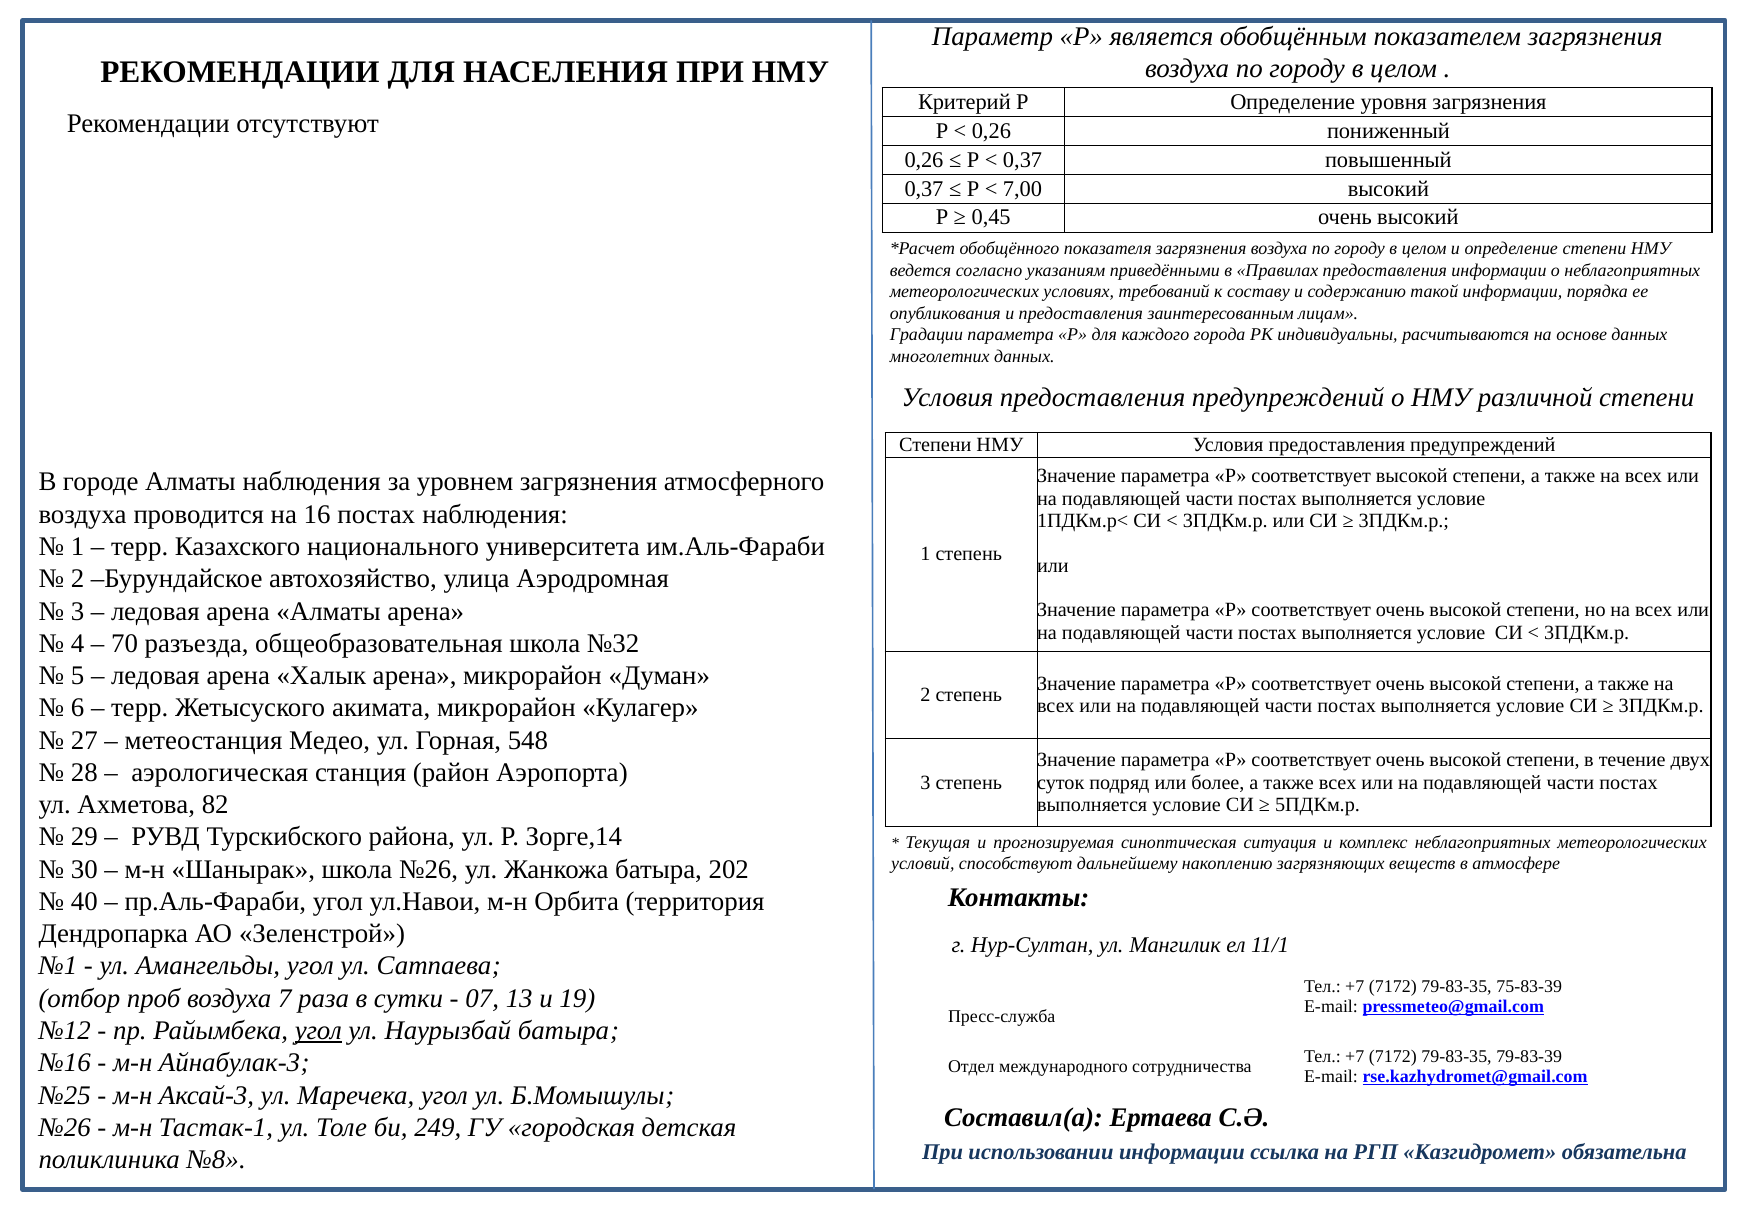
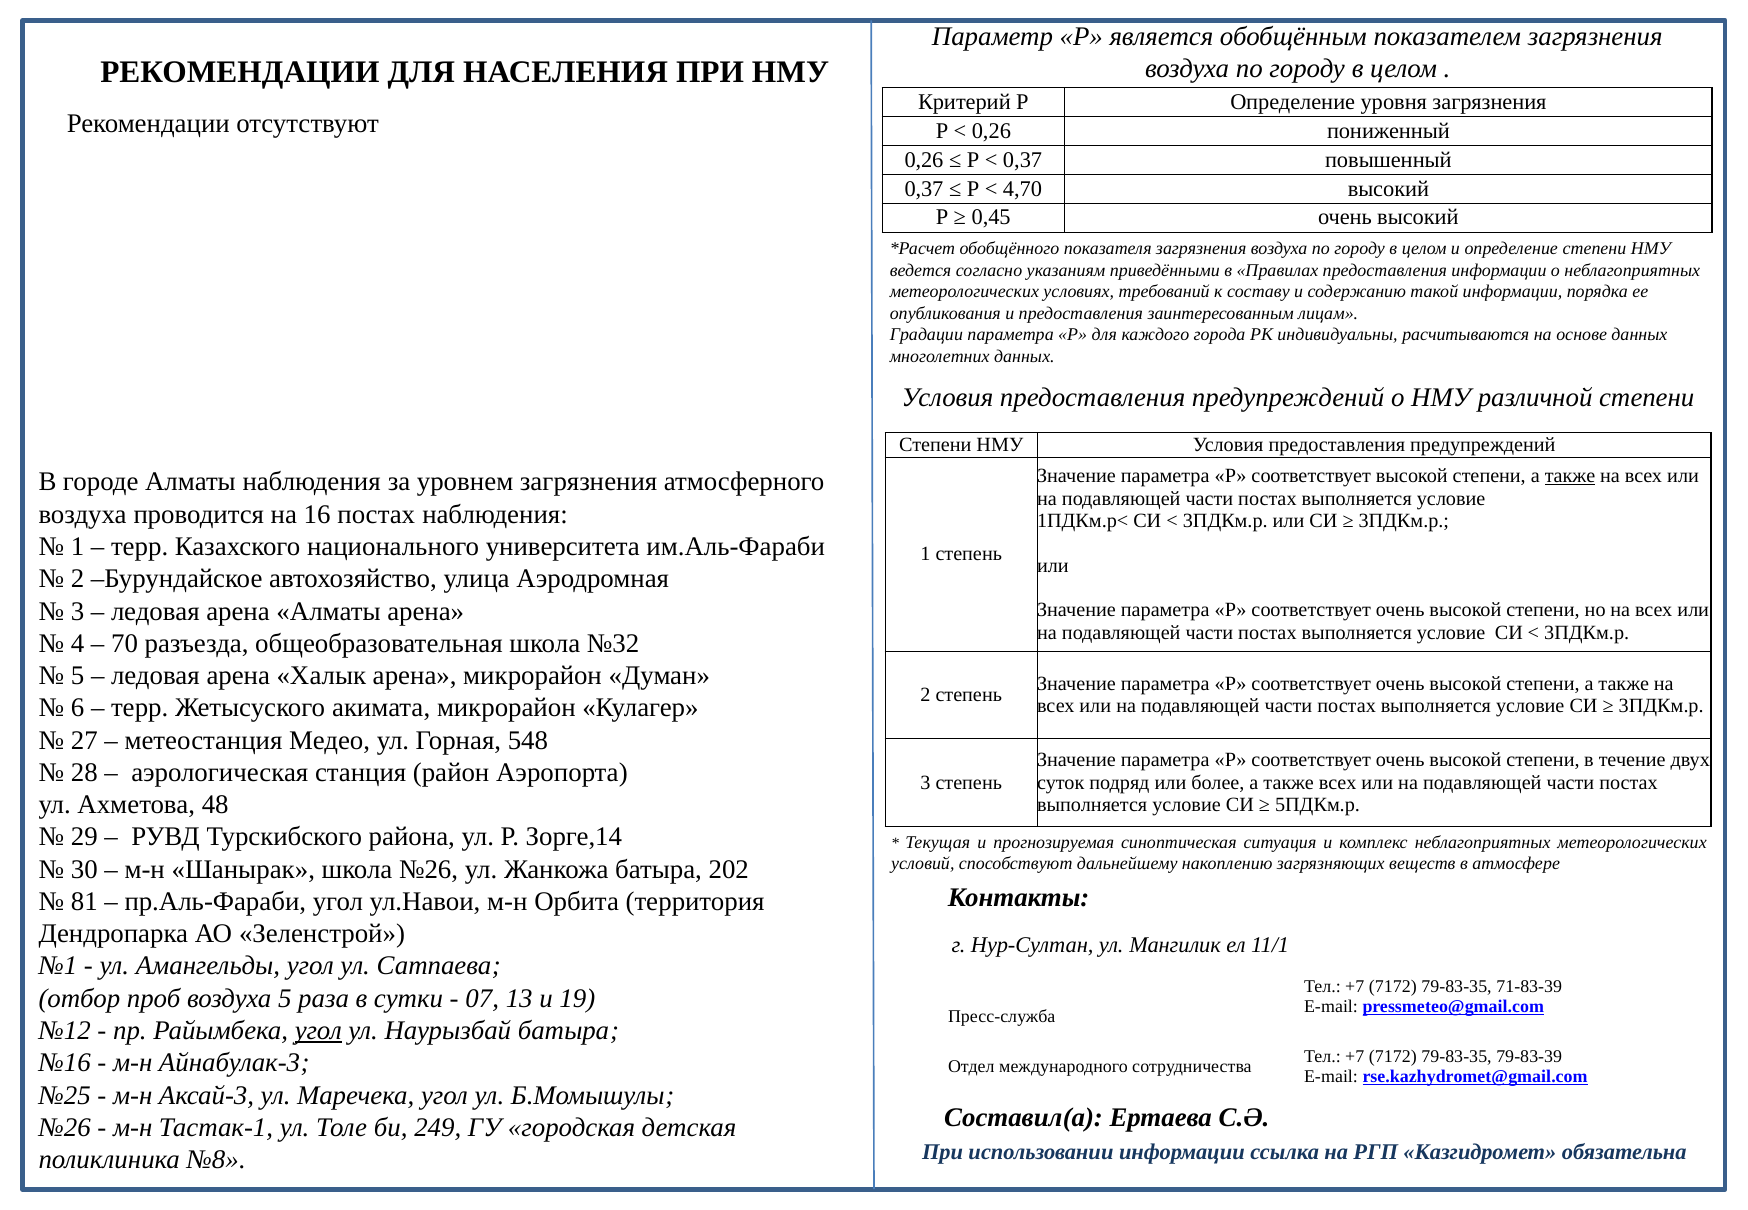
7,00: 7,00 -> 4,70
также at (1570, 476) underline: none -> present
82: 82 -> 48
40: 40 -> 81
75-83-39: 75-83-39 -> 71-83-39
воздуха 7: 7 -> 5
